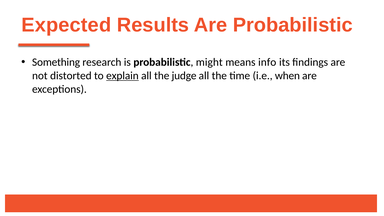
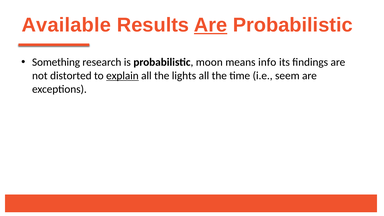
Expected: Expected -> Available
Are at (211, 25) underline: none -> present
might: might -> moon
judge: judge -> lights
when: when -> seem
